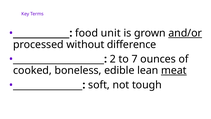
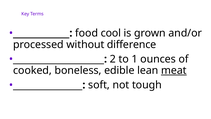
unit: unit -> cool
and/or underline: present -> none
7: 7 -> 1
